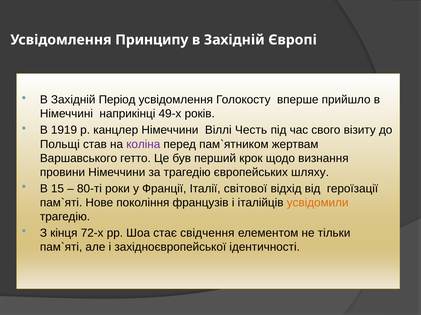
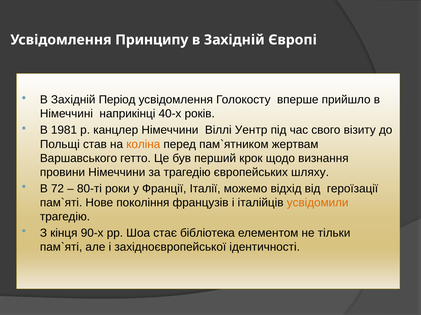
49-х: 49-х -> 40-х
1919: 1919 -> 1981
Честь: Честь -> Уентр
коліна colour: purple -> orange
15: 15 -> 72
світової: світової -> можемо
72-х: 72-х -> 90-х
свідчення: свідчення -> бібліотека
